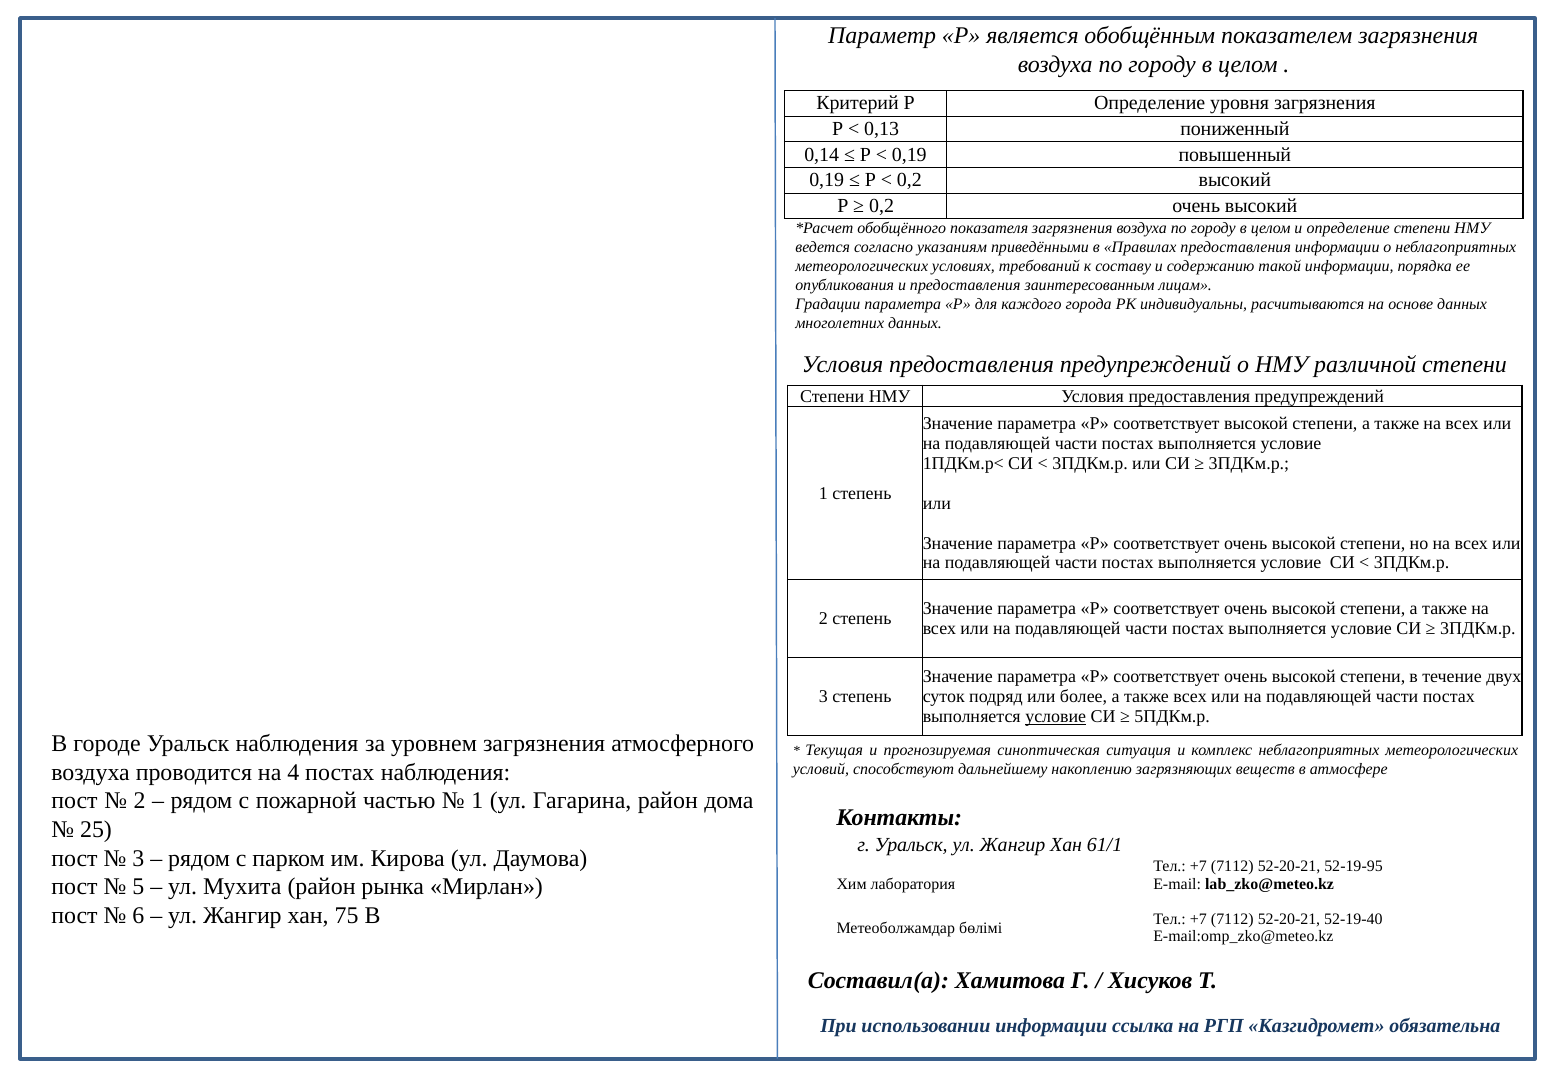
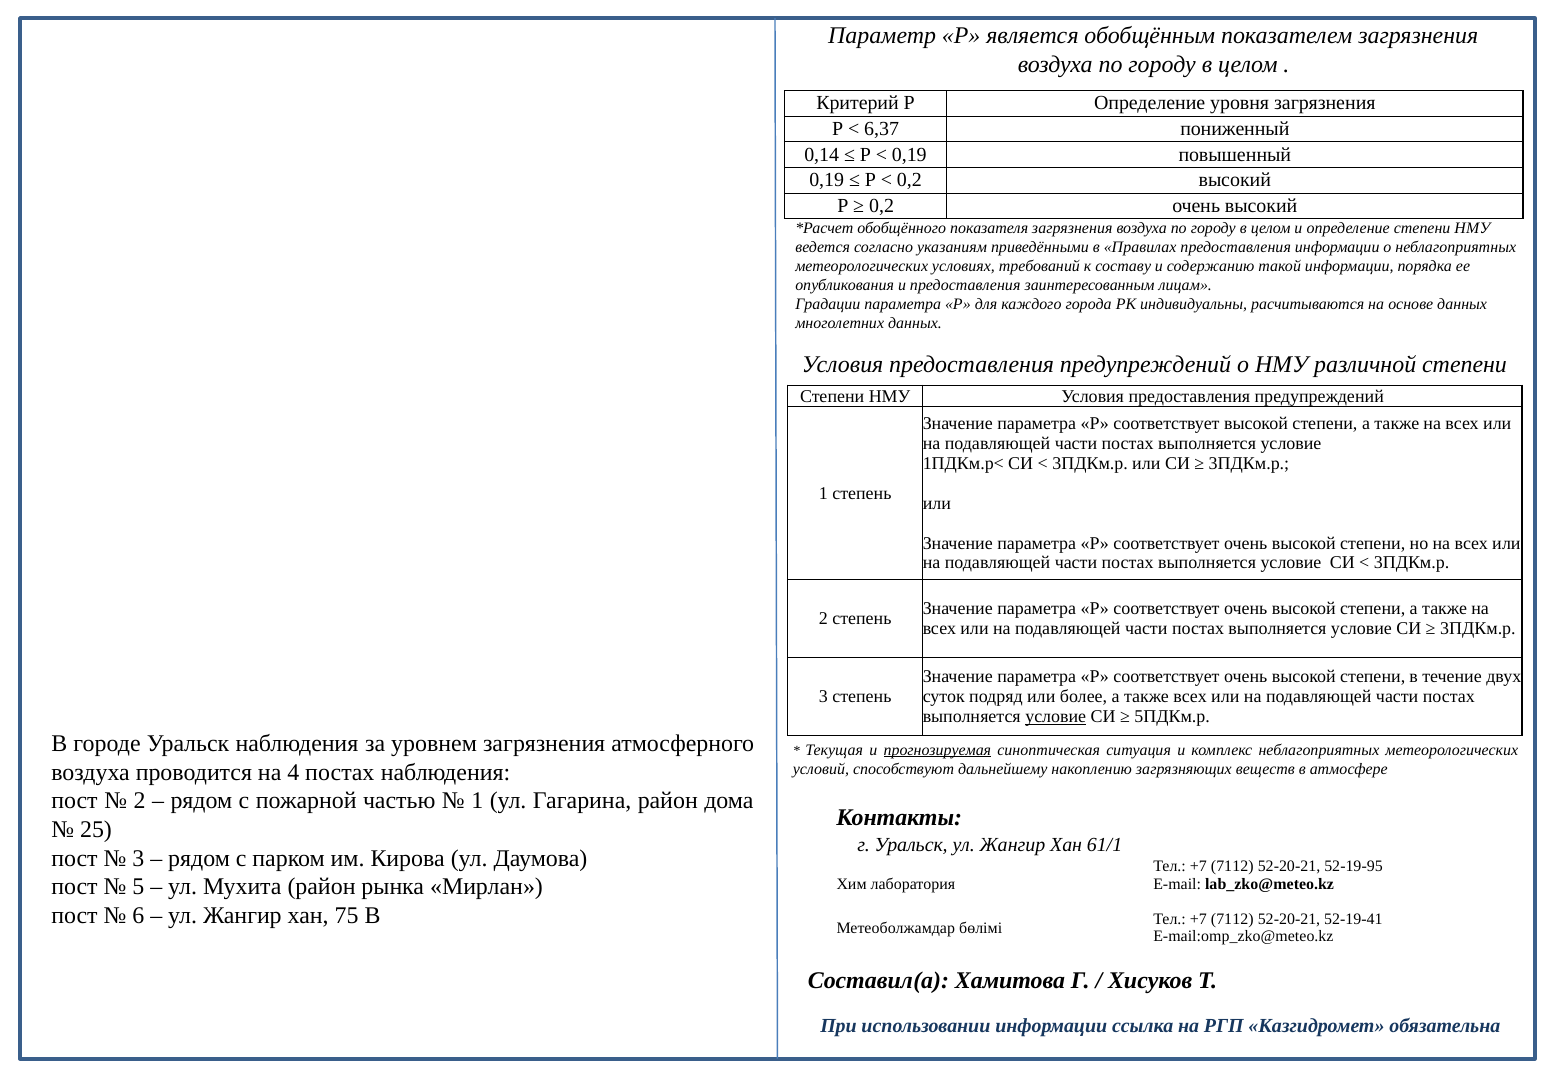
0,13: 0,13 -> 6,37
прогнозируемая underline: none -> present
52-19-40: 52-19-40 -> 52-19-41
